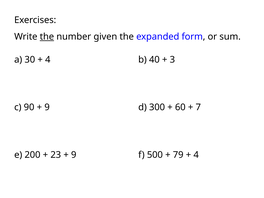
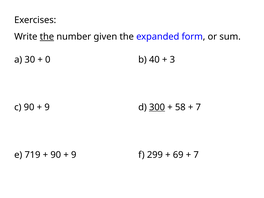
4 at (48, 60): 4 -> 0
300 underline: none -> present
60: 60 -> 58
200: 200 -> 719
23 at (56, 155): 23 -> 90
500: 500 -> 299
79: 79 -> 69
4 at (196, 155): 4 -> 7
